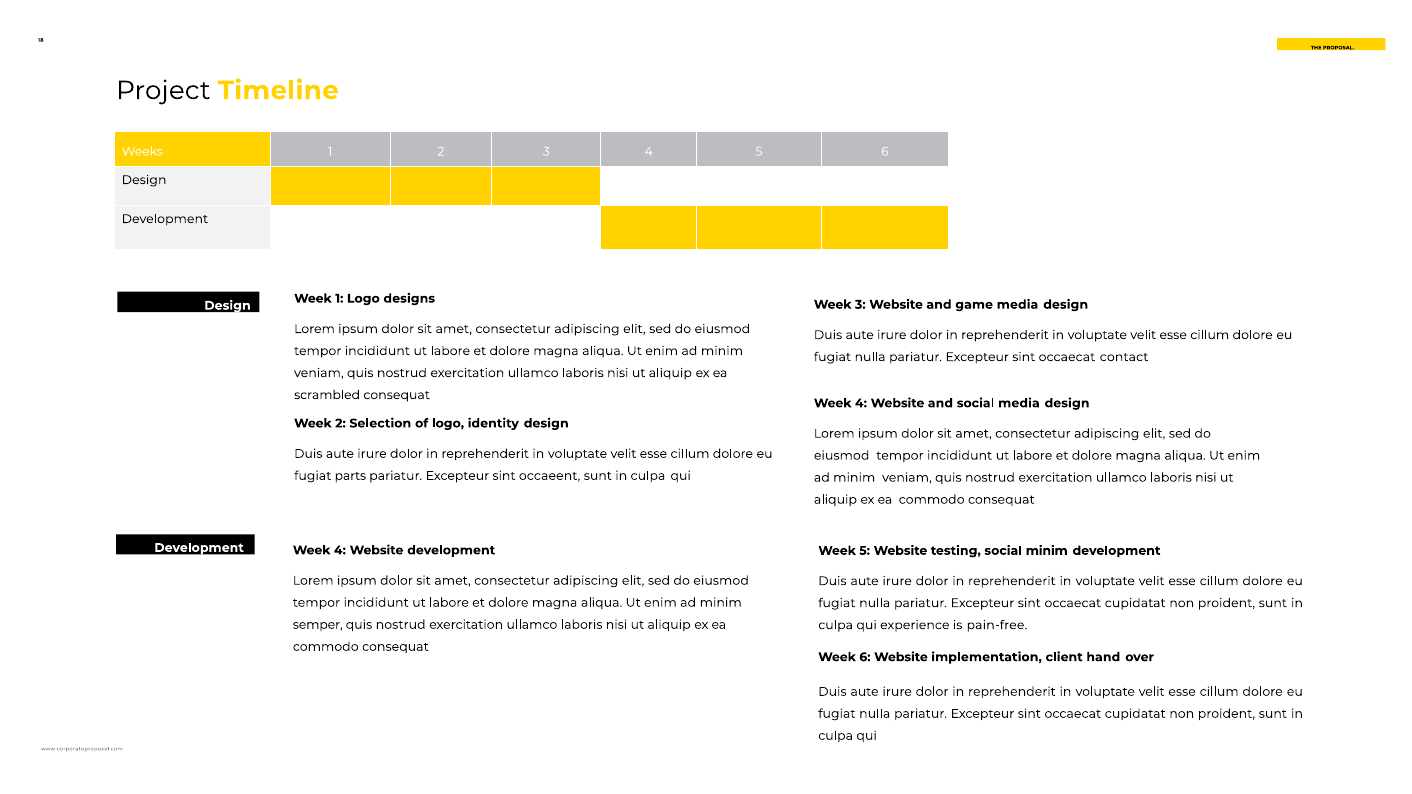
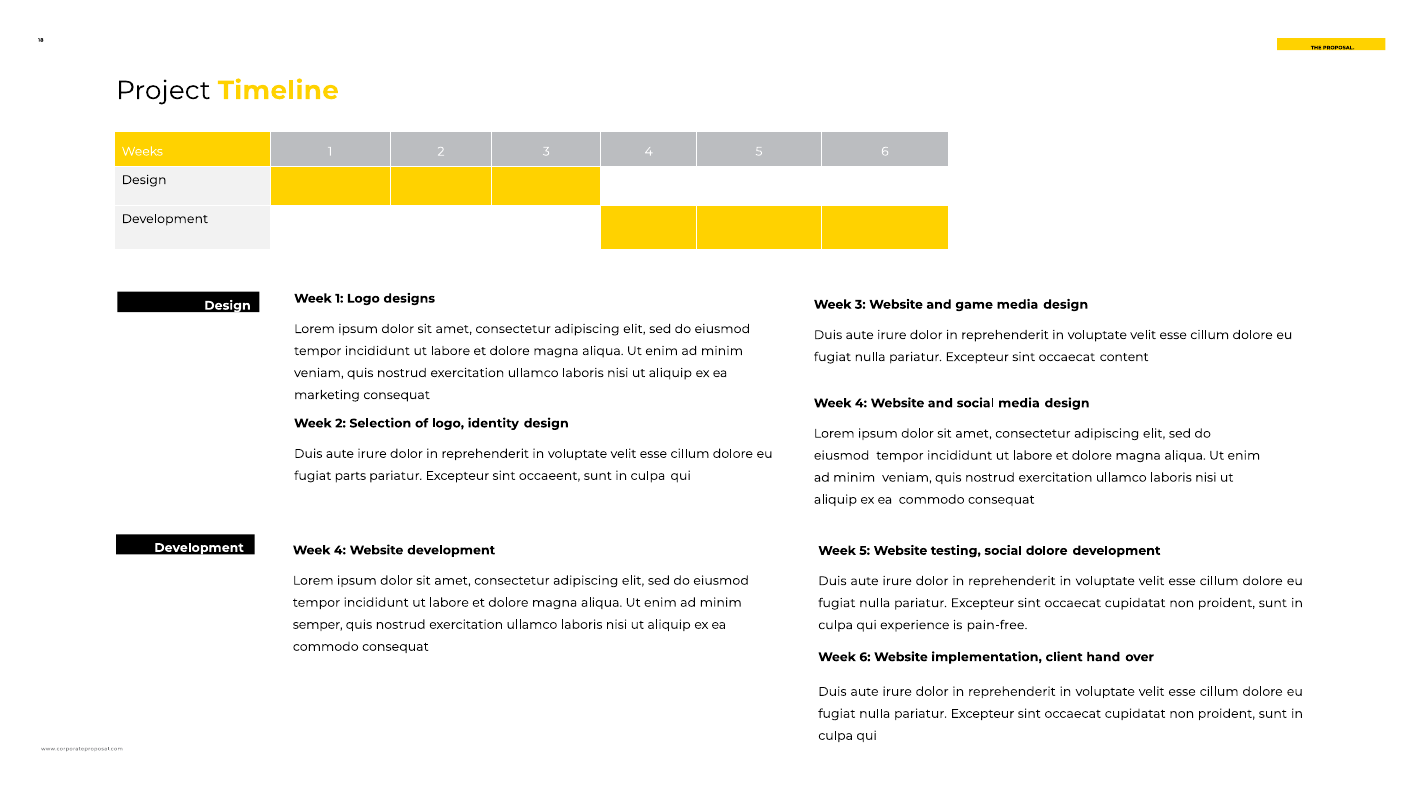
contact: contact -> content
scrambled: scrambled -> marketing
social minim: minim -> dolore
